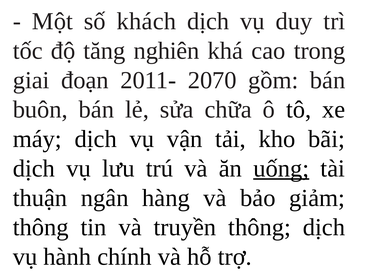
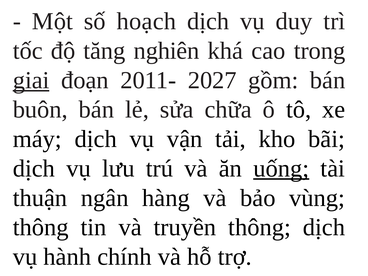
khách: khách -> hoạch
giai underline: none -> present
2070: 2070 -> 2027
giảm: giảm -> vùng
